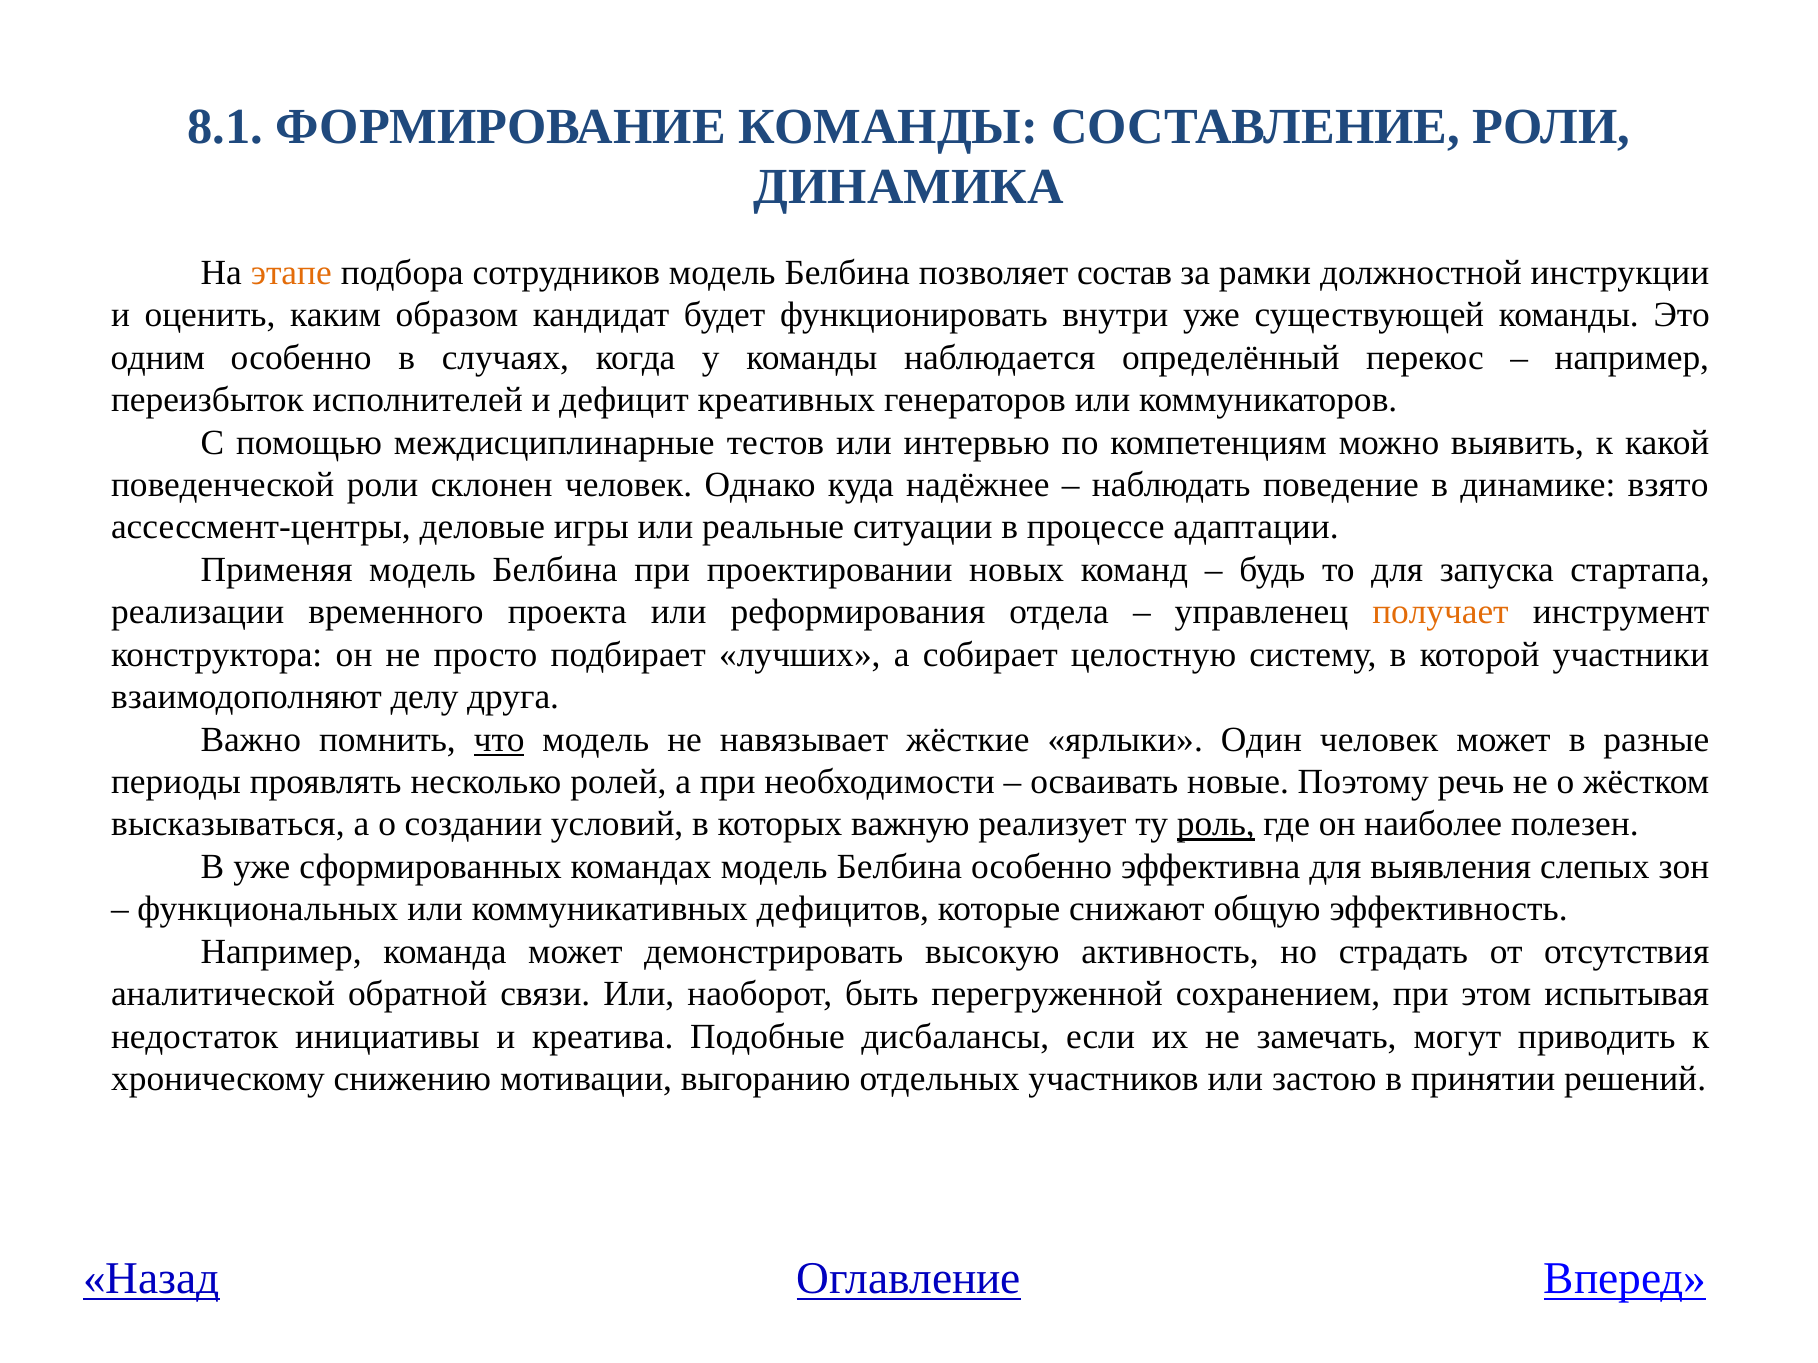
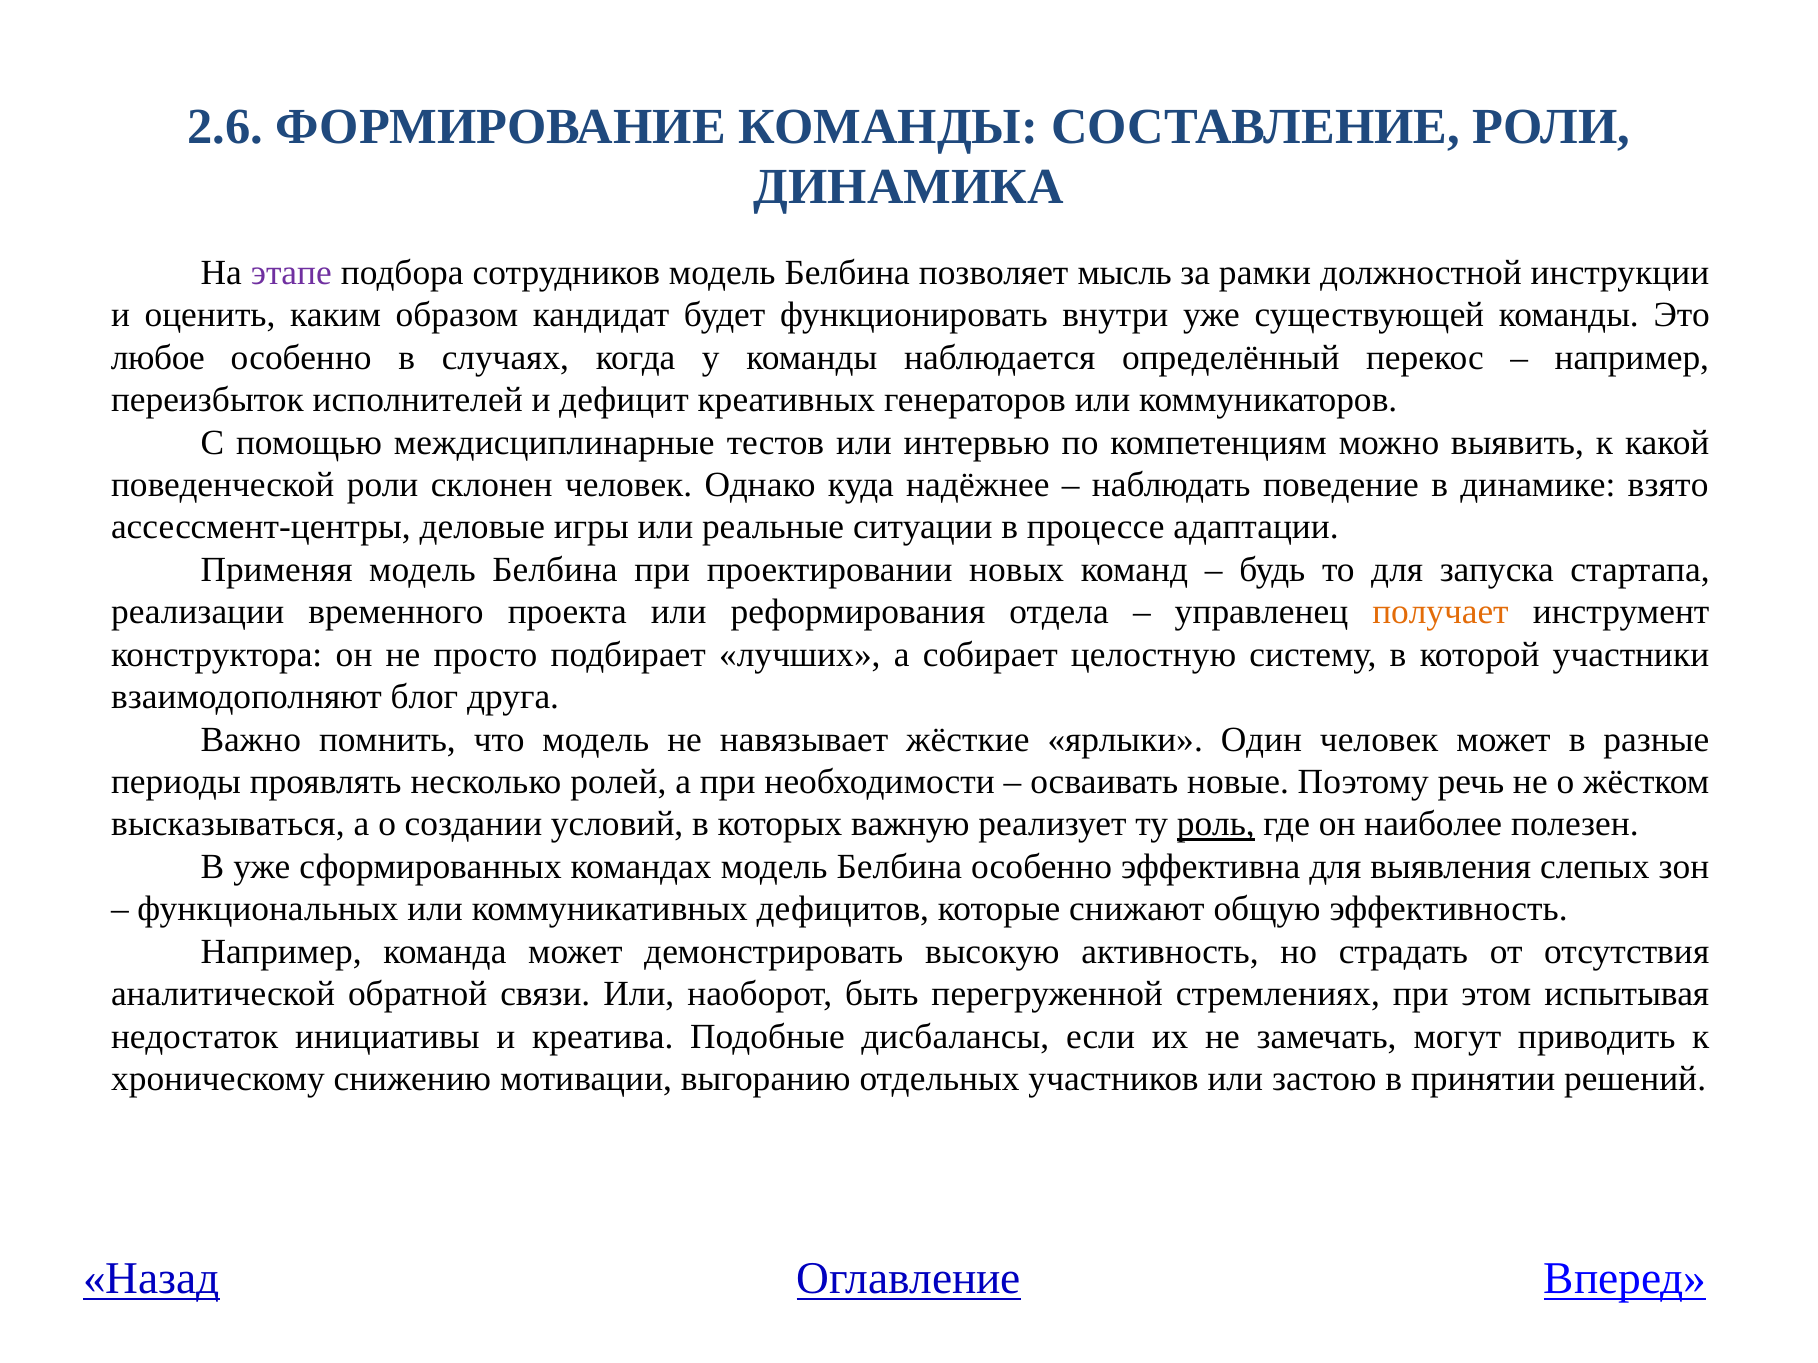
8.1: 8.1 -> 2.6
этапе colour: orange -> purple
состав: состав -> мысль
одним: одним -> любое
делу: делу -> блог
что underline: present -> none
сохранением: сохранением -> стремлениях
